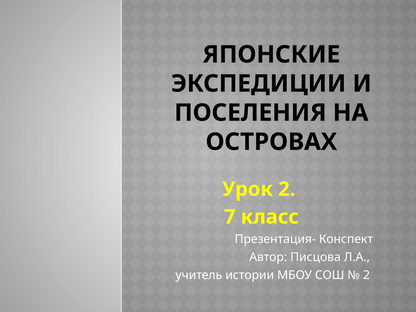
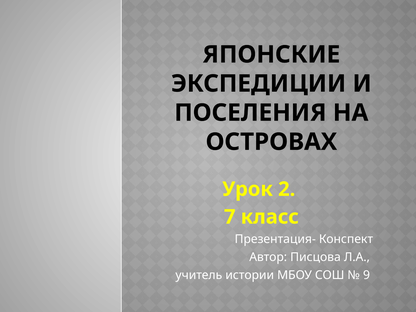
2 at (366, 275): 2 -> 9
